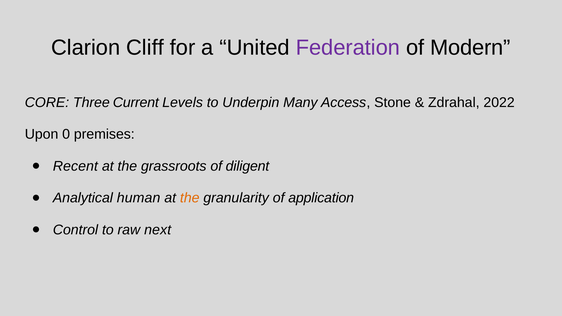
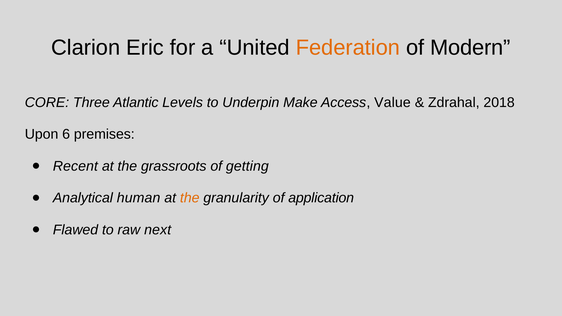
Cliff: Cliff -> Eric
Federation colour: purple -> orange
Current: Current -> Atlantic
Many: Many -> Make
Stone: Stone -> Value
2022: 2022 -> 2018
0: 0 -> 6
diligent: diligent -> getting
Control: Control -> Flawed
